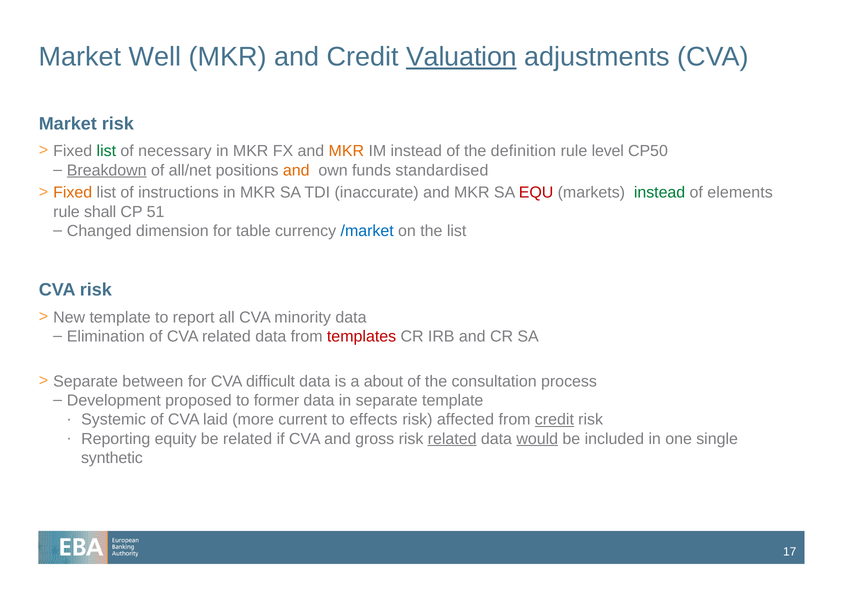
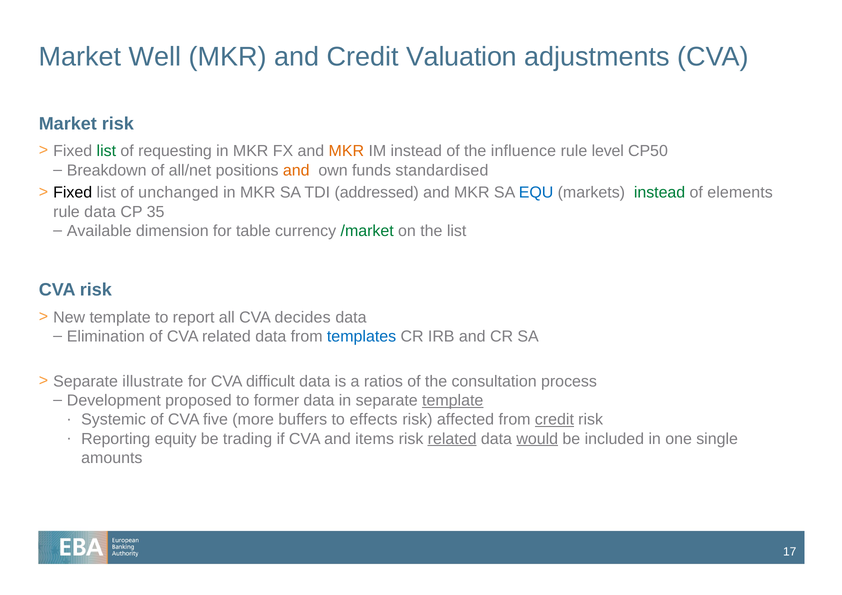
Valuation underline: present -> none
necessary: necessary -> requesting
definition: definition -> influence
Breakdown underline: present -> none
Fixed at (73, 193) colour: orange -> black
instructions: instructions -> unchanged
inaccurate: inaccurate -> addressed
EQU colour: red -> blue
rule shall: shall -> data
51: 51 -> 35
Changed: Changed -> Available
/market colour: blue -> green
minority: minority -> decides
templates colour: red -> blue
between: between -> illustrate
about: about -> ratios
template at (453, 401) underline: none -> present
laid: laid -> five
current: current -> buffers
be related: related -> trading
gross: gross -> items
synthetic: synthetic -> amounts
